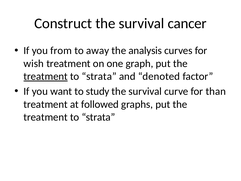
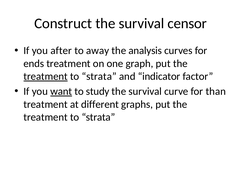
cancer: cancer -> censor
from: from -> after
wish: wish -> ends
denoted: denoted -> indicator
want underline: none -> present
followed: followed -> different
